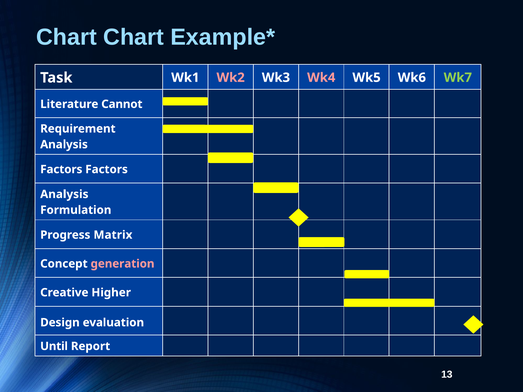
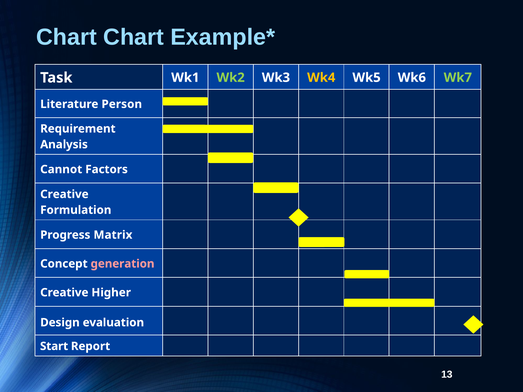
Wk2 colour: pink -> light green
Wk4 colour: pink -> yellow
Cannot: Cannot -> Person
Factors at (61, 169): Factors -> Cannot
Analysis at (64, 194): Analysis -> Creative
Until: Until -> Start
